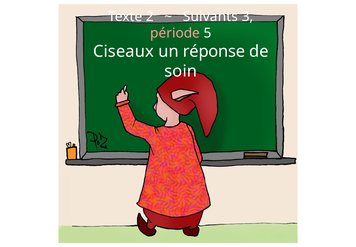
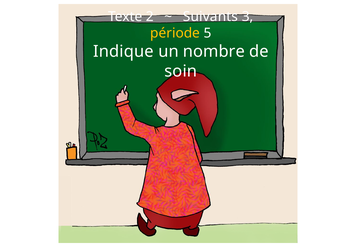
période colour: pink -> yellow
Ciseaux: Ciseaux -> Indique
réponse: réponse -> nombre
